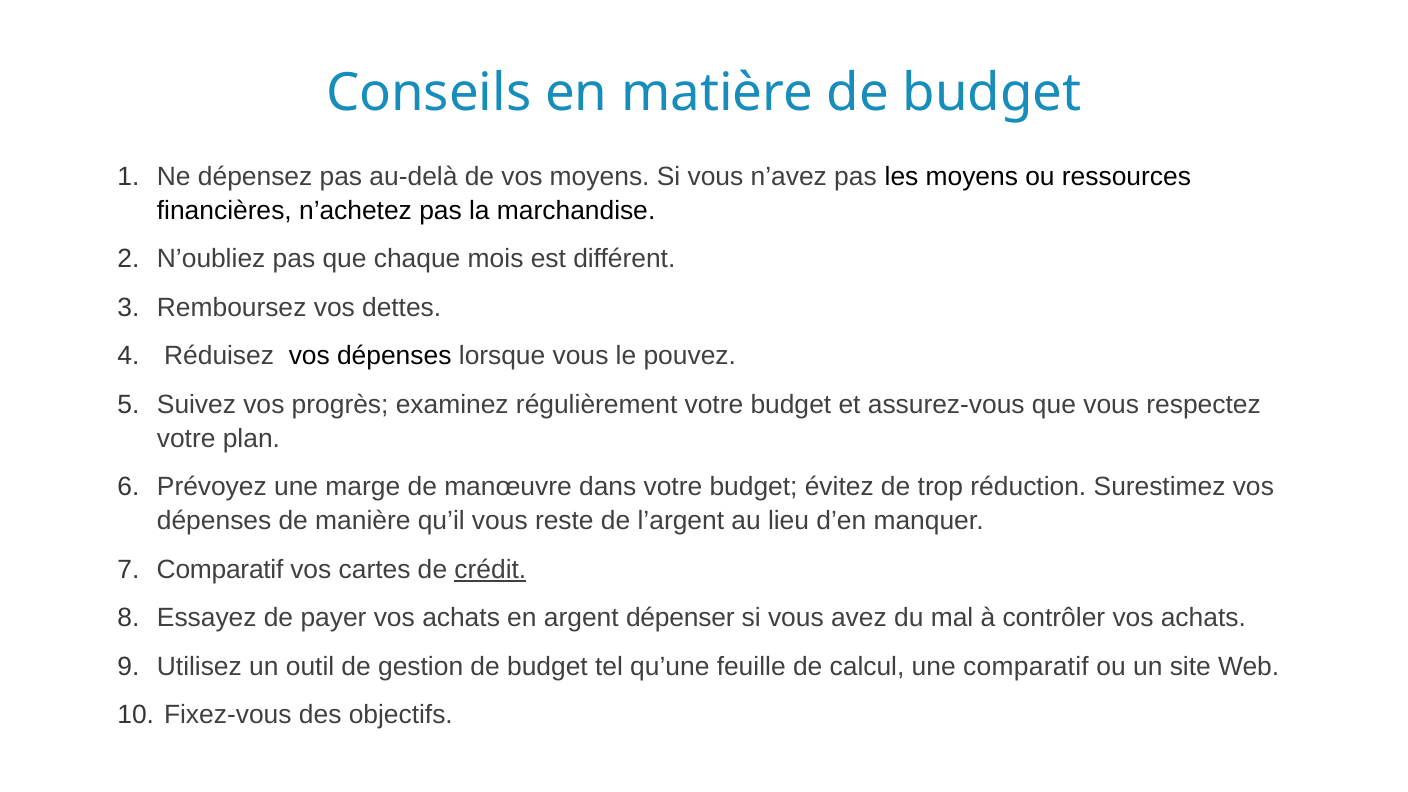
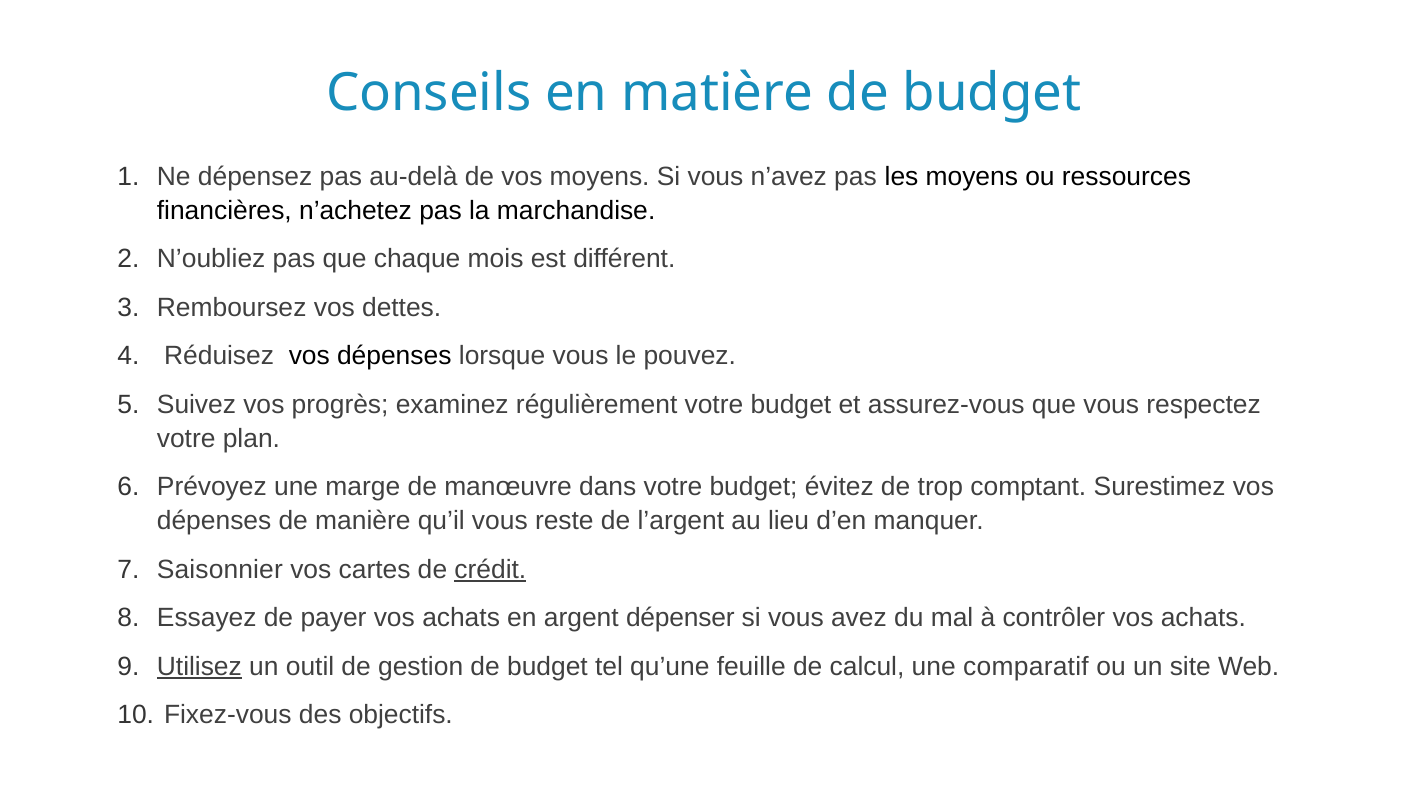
réduction: réduction -> comptant
Comparatif at (220, 569): Comparatif -> Saisonnier
Utilisez underline: none -> present
